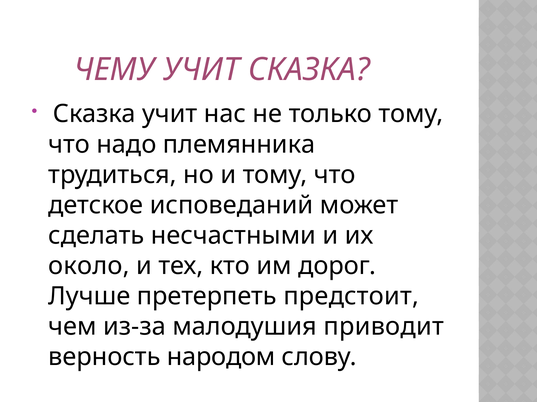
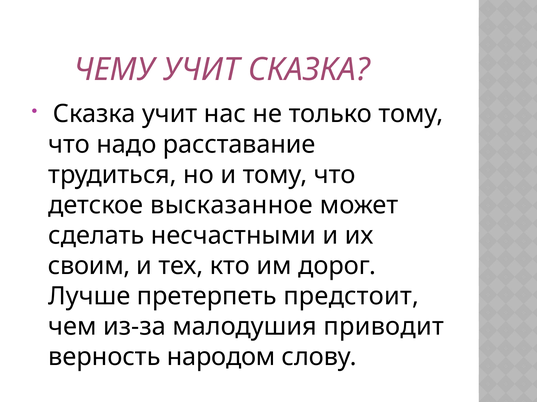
племянника: племянника -> расставание
исповеданий: исповеданий -> высказанное
около: около -> своим
